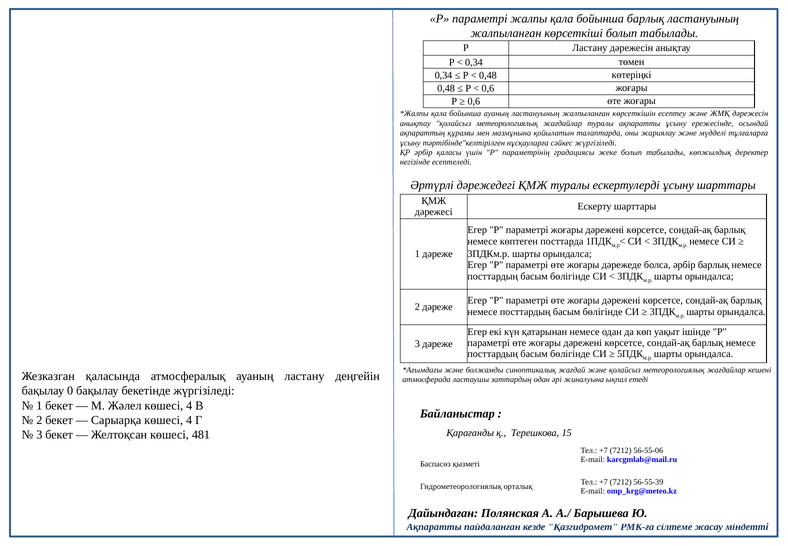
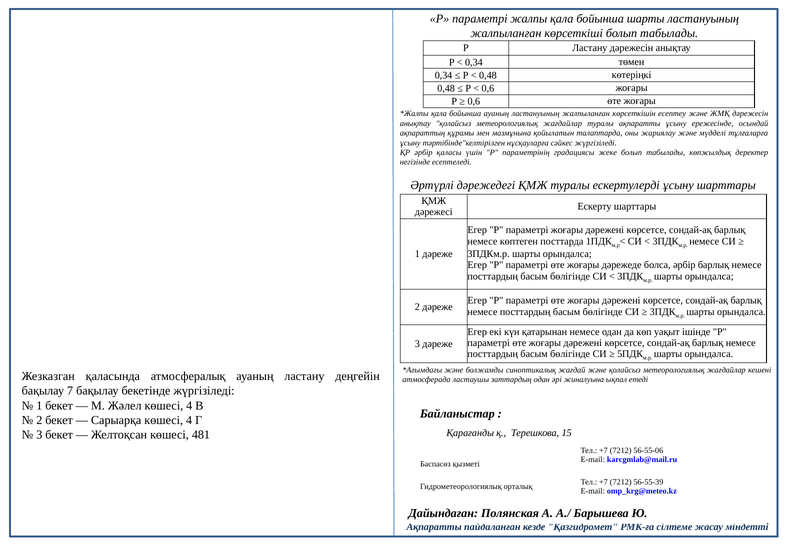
бойынша барлық: барлық -> шарты
0: 0 -> 7
